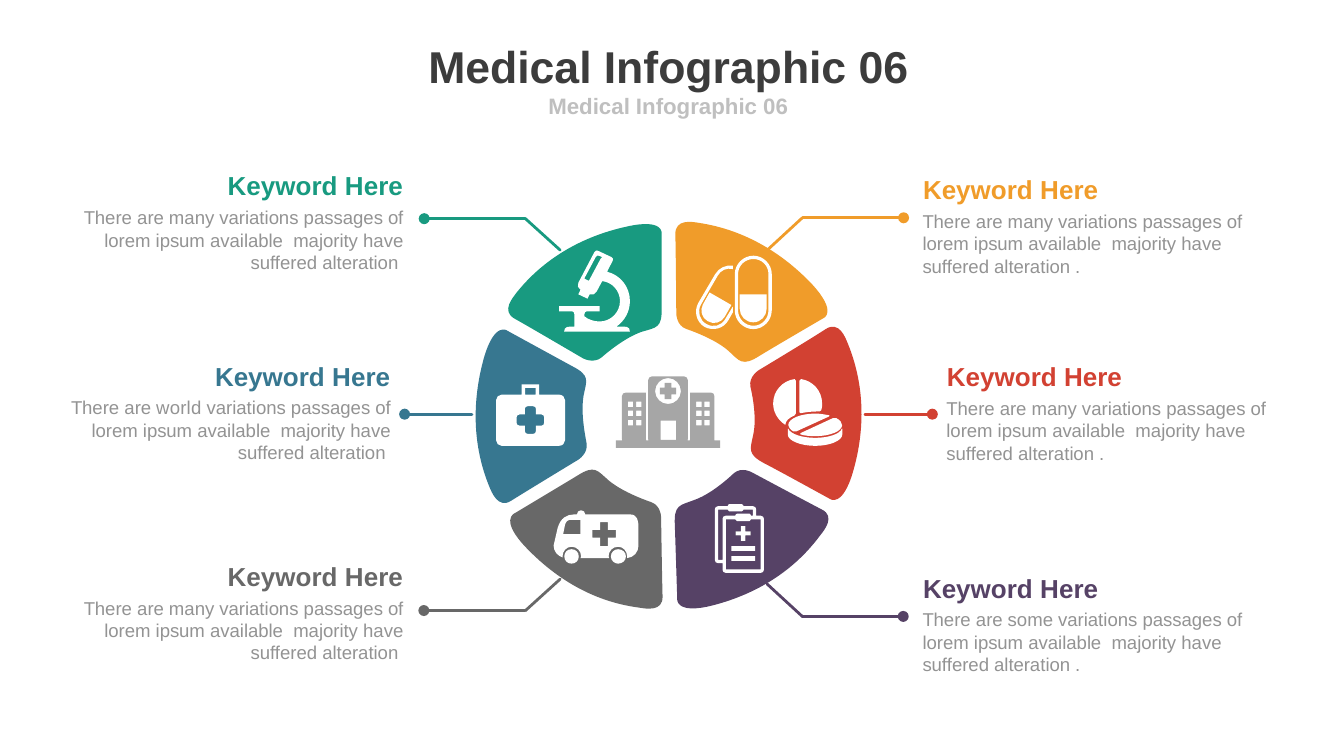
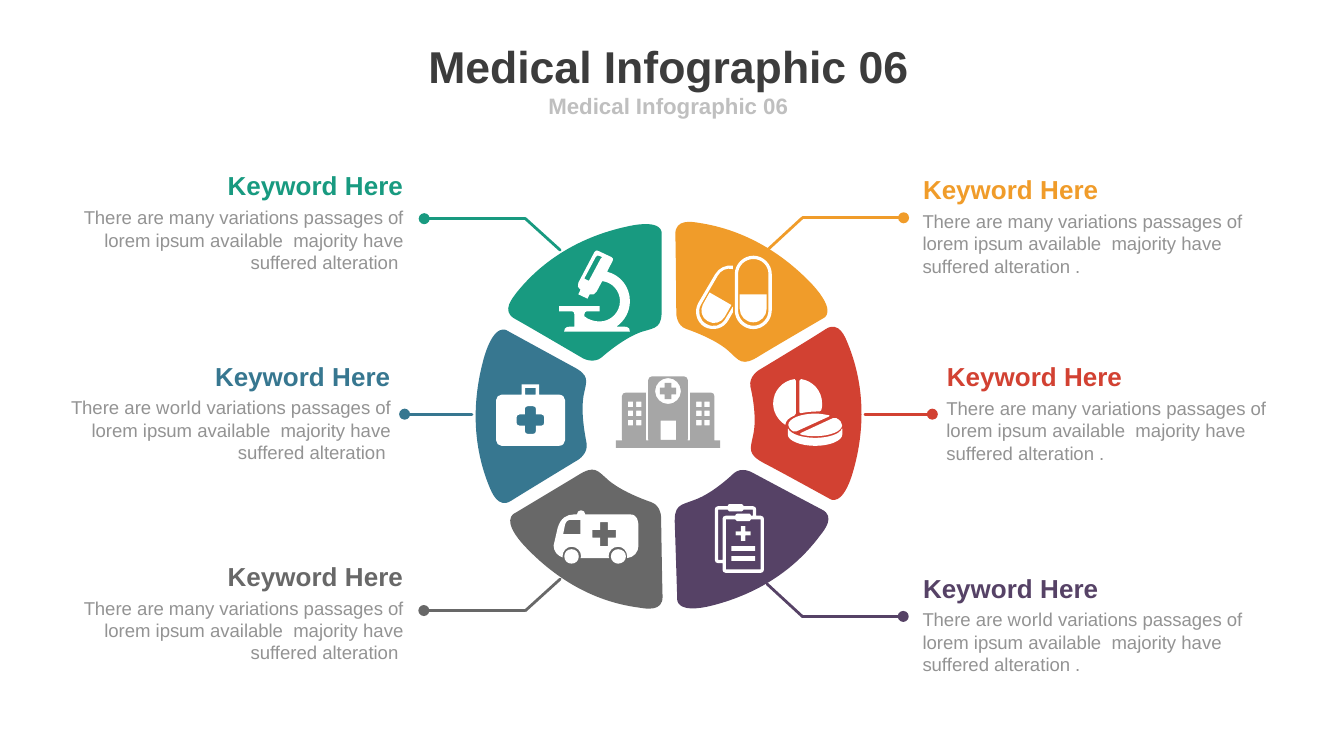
some at (1030, 621): some -> world
